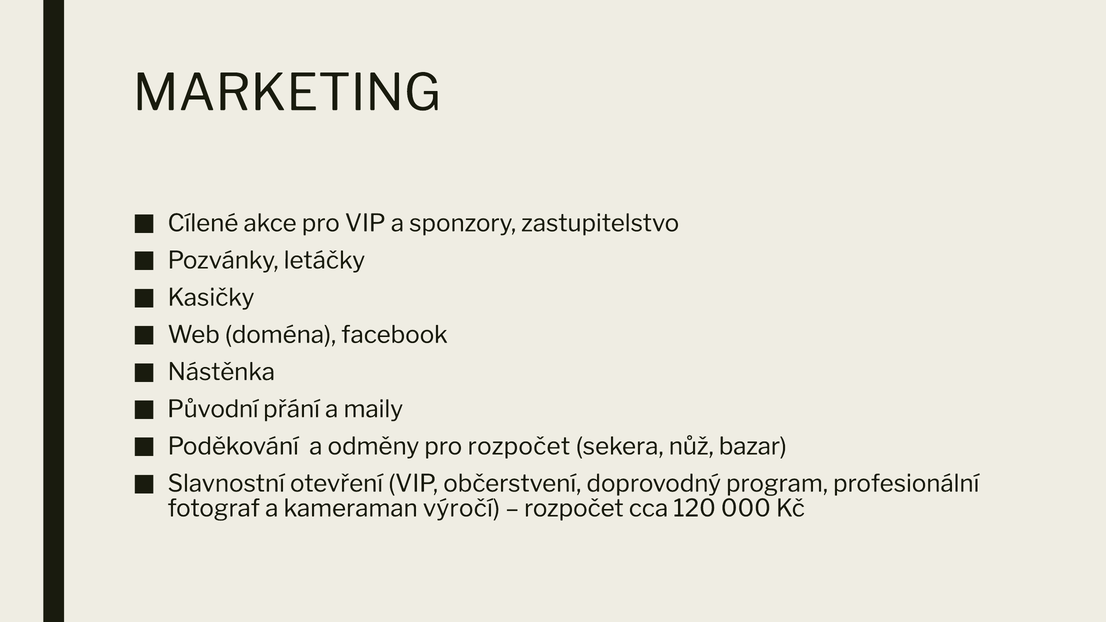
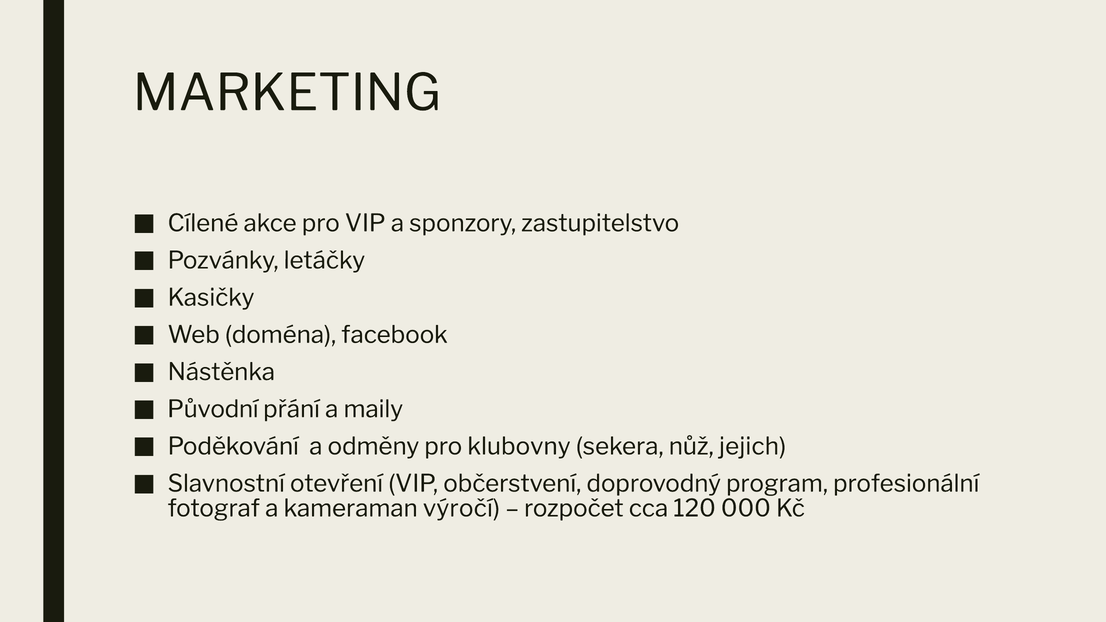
pro rozpočet: rozpočet -> klubovny
bazar: bazar -> jejich
